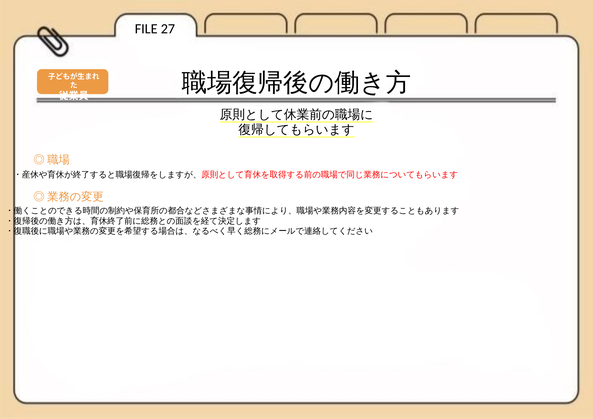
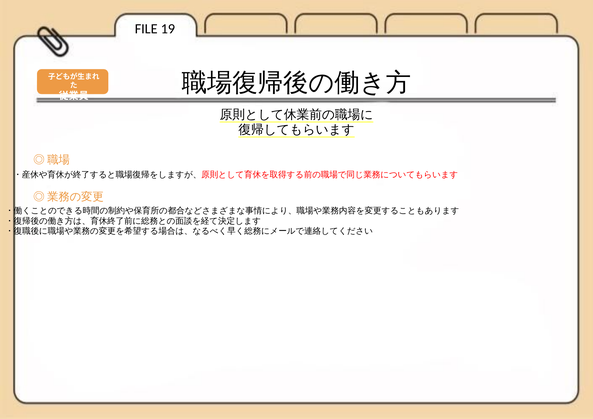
27: 27 -> 19
